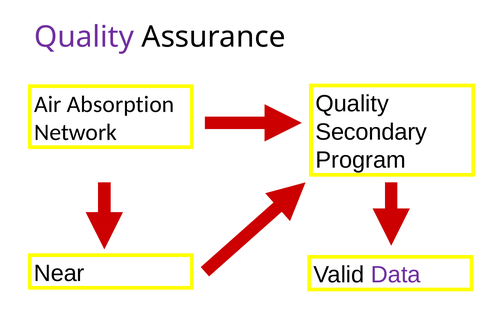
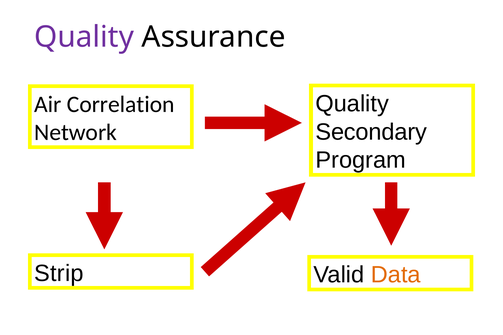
Absorption: Absorption -> Correlation
Near: Near -> Strip
Data colour: purple -> orange
